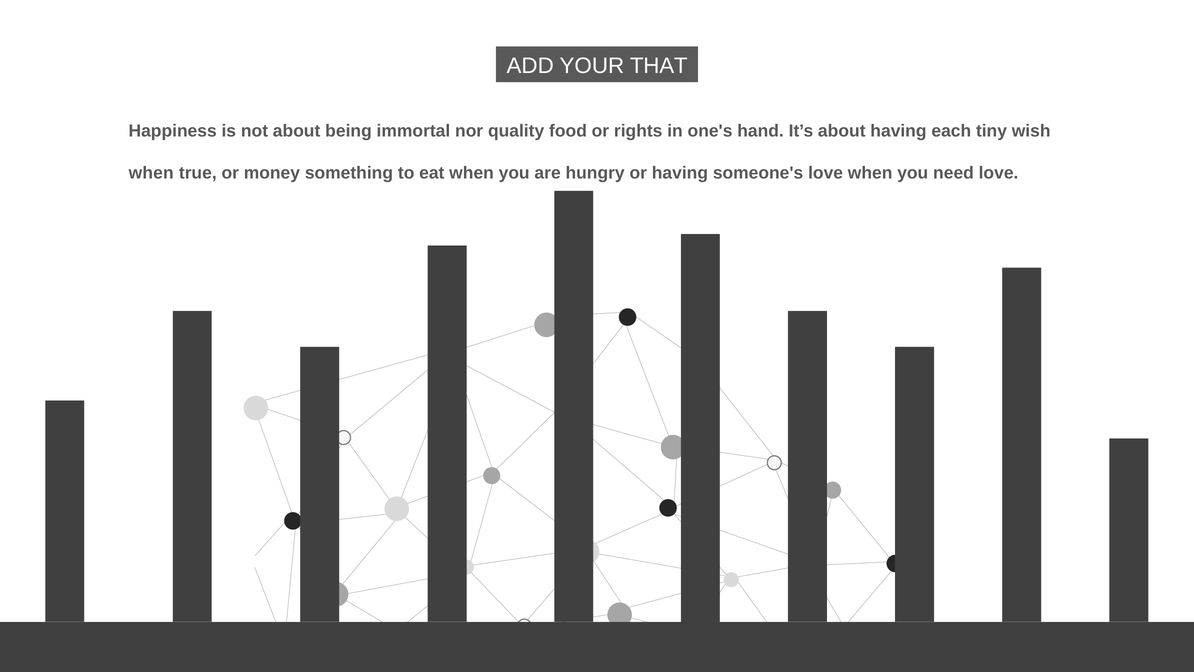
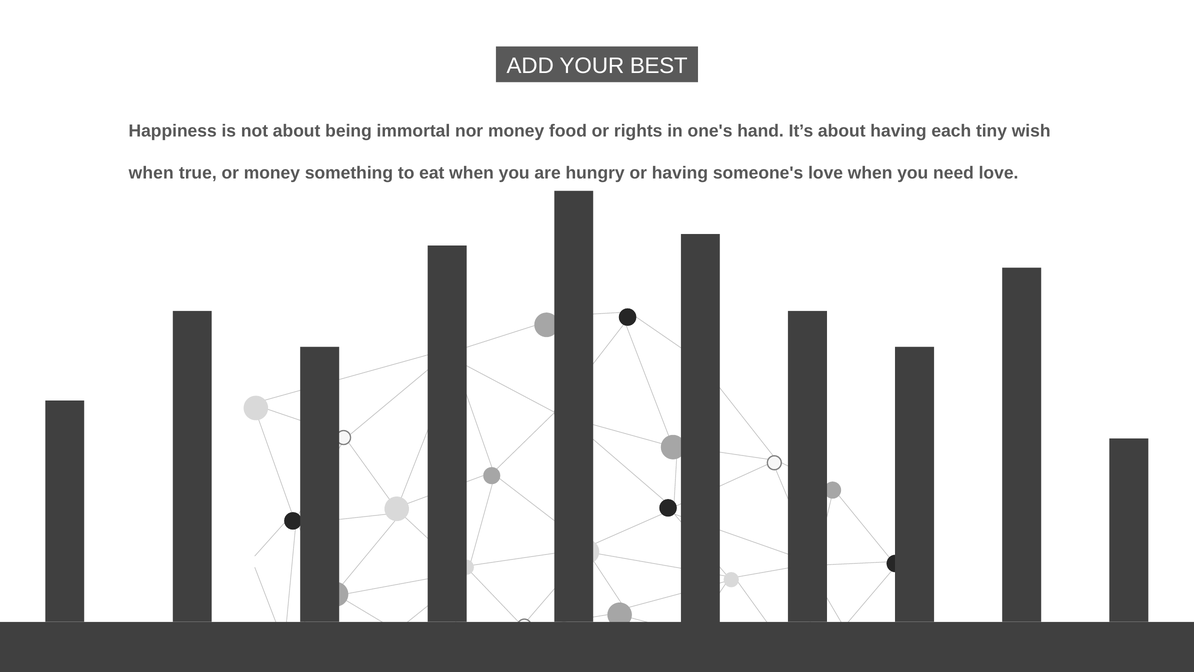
THAT: THAT -> BEST
nor quality: quality -> money
